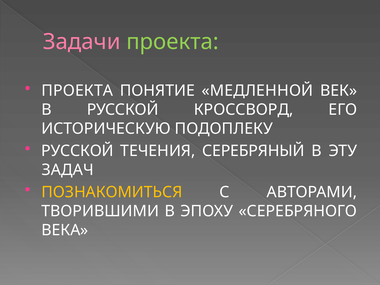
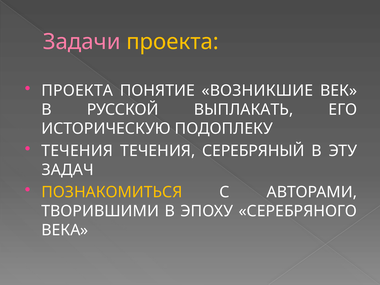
проекта at (173, 42) colour: light green -> yellow
МЕДЛЕННОЙ: МЕДЛЕННОЙ -> ВОЗНИКШИЕ
КРОССВОРД: КРОССВОРД -> ВЫПЛАКАТЬ
РУССКОЙ at (77, 151): РУССКОЙ -> ТЕЧЕНИЯ
